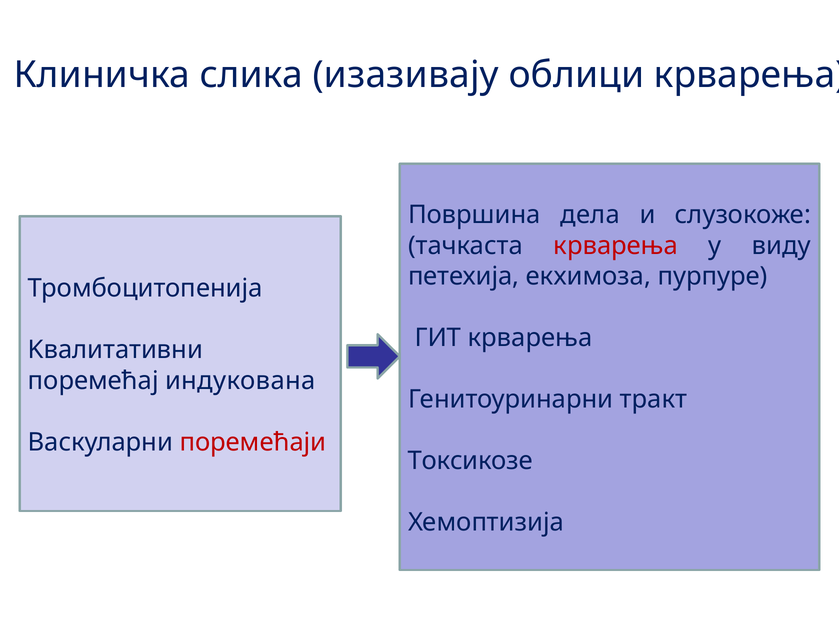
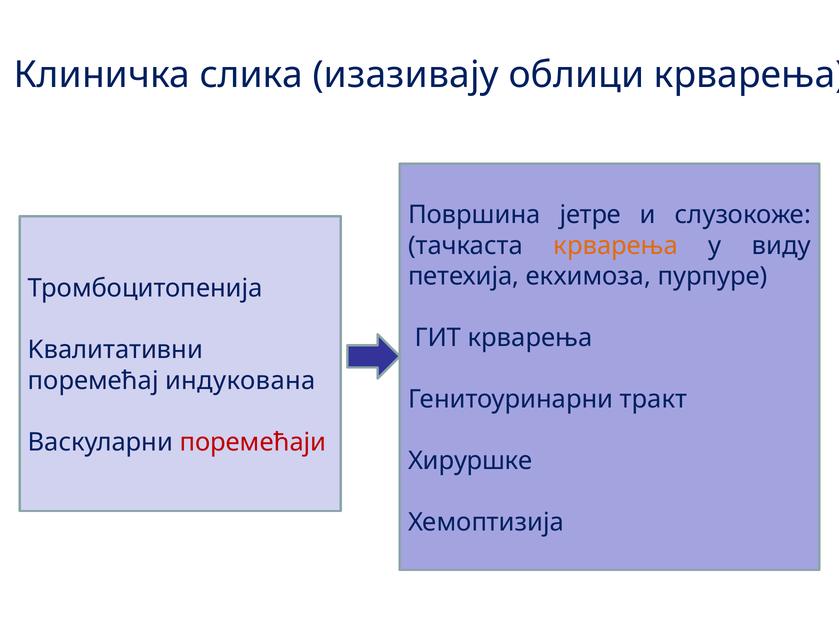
дела: дела -> јетре
крварења at (616, 246) colour: red -> orange
Токсикозе: Токсикозе -> Хируршке
